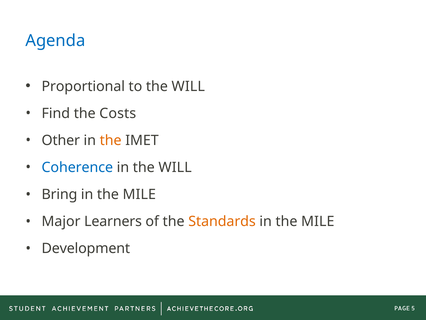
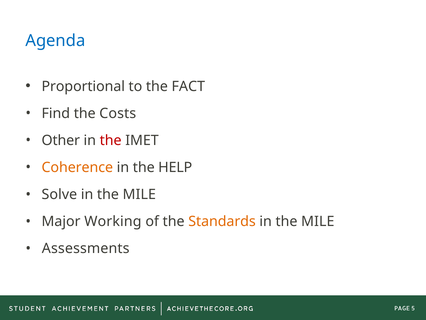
to the WILL: WILL -> FACT
the at (111, 140) colour: orange -> red
Coherence colour: blue -> orange
in the WILL: WILL -> HELP
Bring: Bring -> Solve
Learners: Learners -> Working
Development: Development -> Assessments
